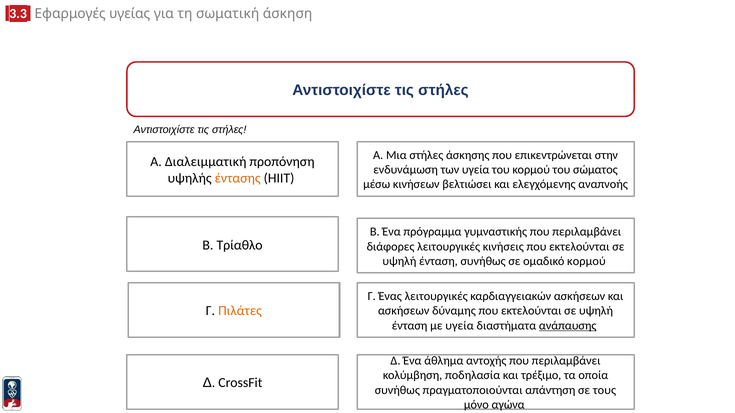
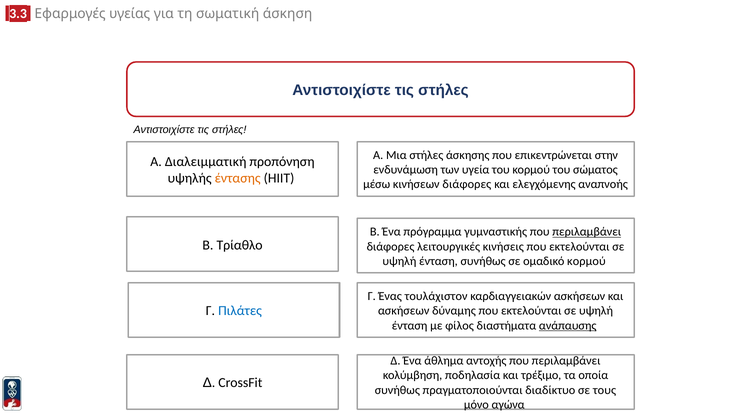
κινήσεων βελτιώσει: βελτιώσει -> διάφορες
περιλαμβάνει at (587, 232) underline: none -> present
Ένας λειτουργικές: λειτουργικές -> τουλάχιστον
Πιλάτες colour: orange -> blue
με υγεία: υγεία -> φίλος
απάντηση: απάντηση -> διαδίκτυο
